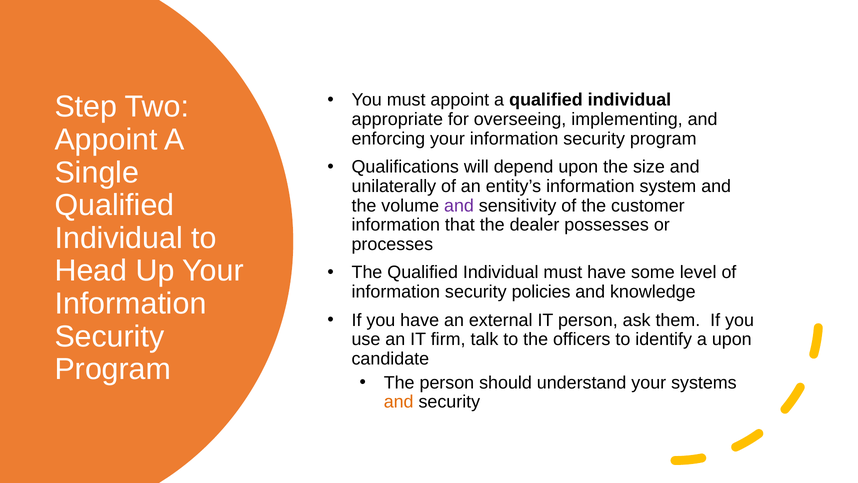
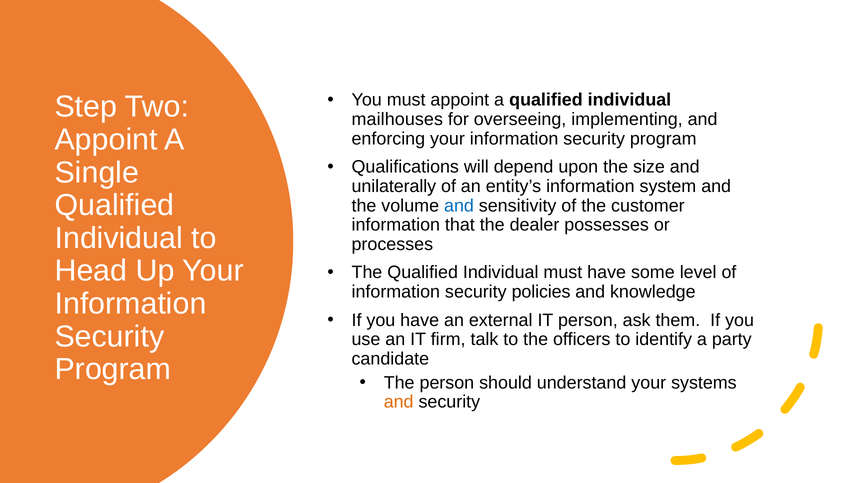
appropriate: appropriate -> mailhouses
and at (459, 205) colour: purple -> blue
a upon: upon -> party
